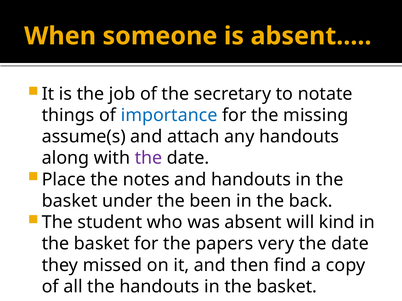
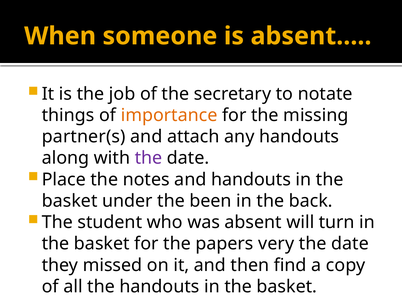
importance colour: blue -> orange
assume(s: assume(s -> partner(s
kind: kind -> turn
